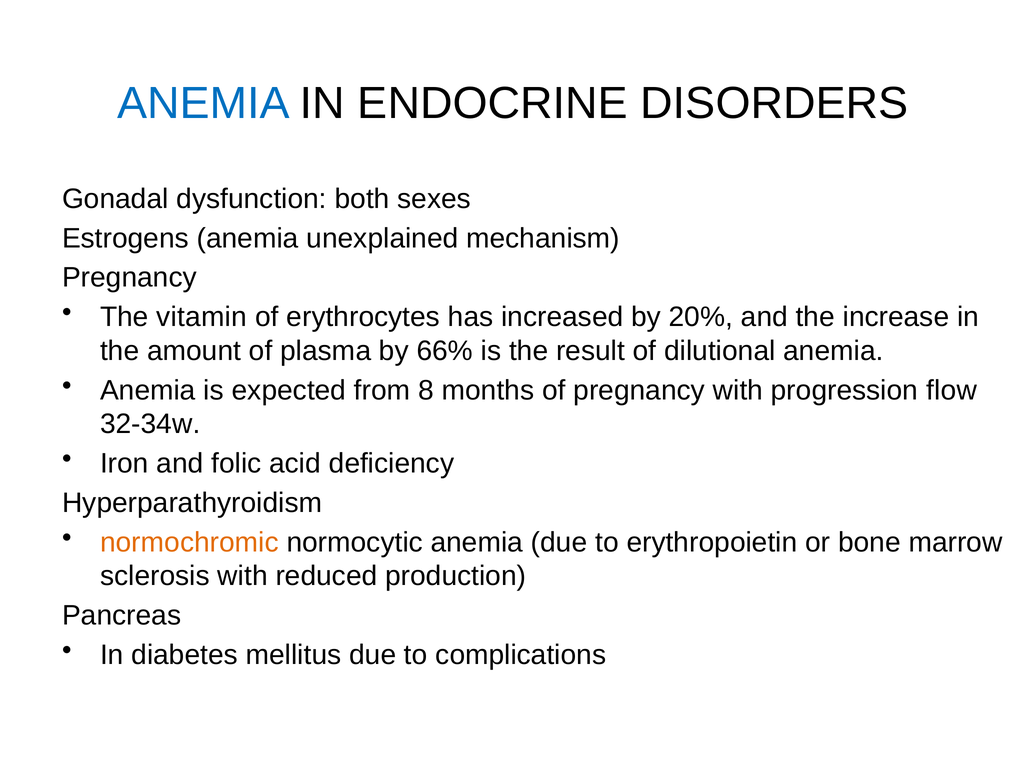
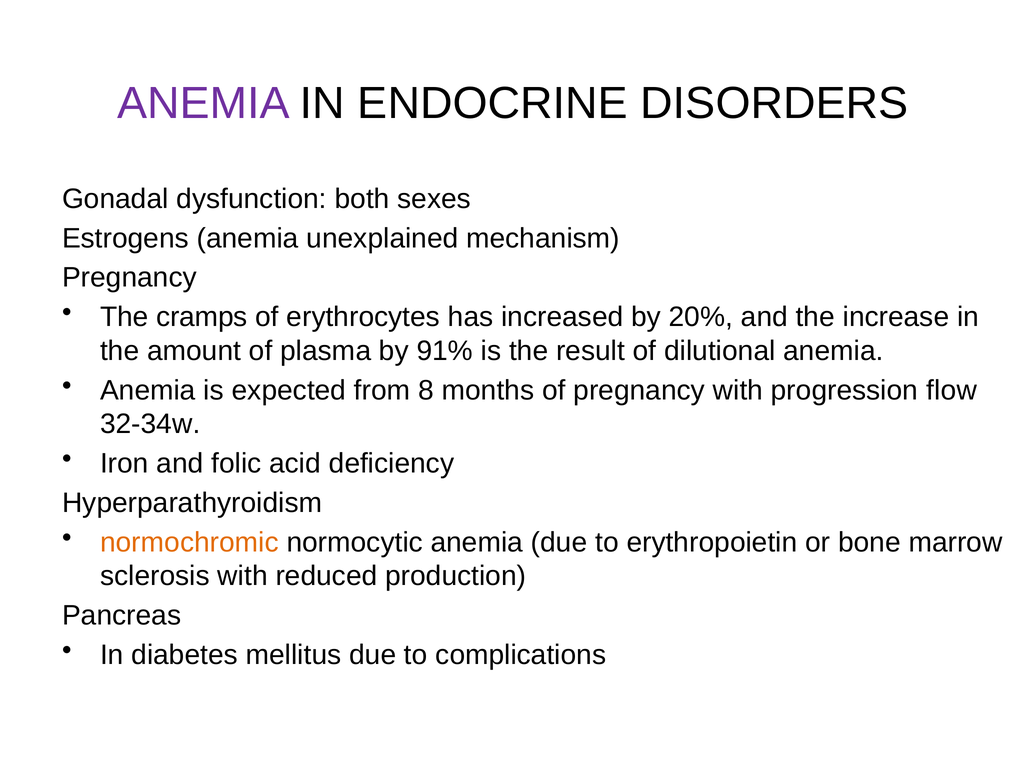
ANEMIA at (203, 103) colour: blue -> purple
vitamin: vitamin -> cramps
66%: 66% -> 91%
